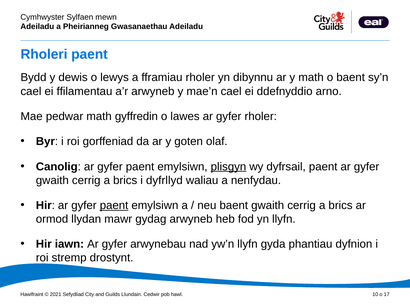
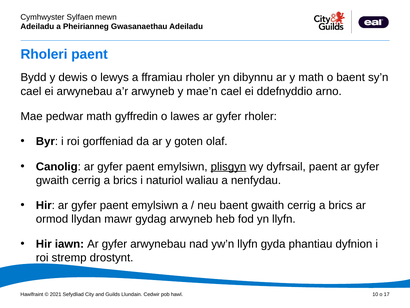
ei ffilamentau: ffilamentau -> arwynebau
dyfrllyd: dyfrllyd -> naturiol
paent at (114, 205) underline: present -> none
